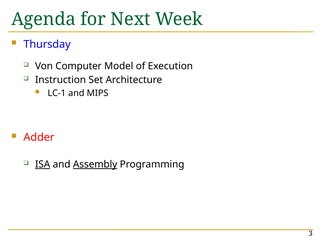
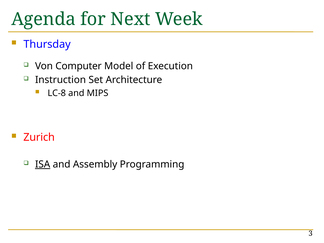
LC-1: LC-1 -> LC-8
Adder: Adder -> Zurich
Assembly underline: present -> none
